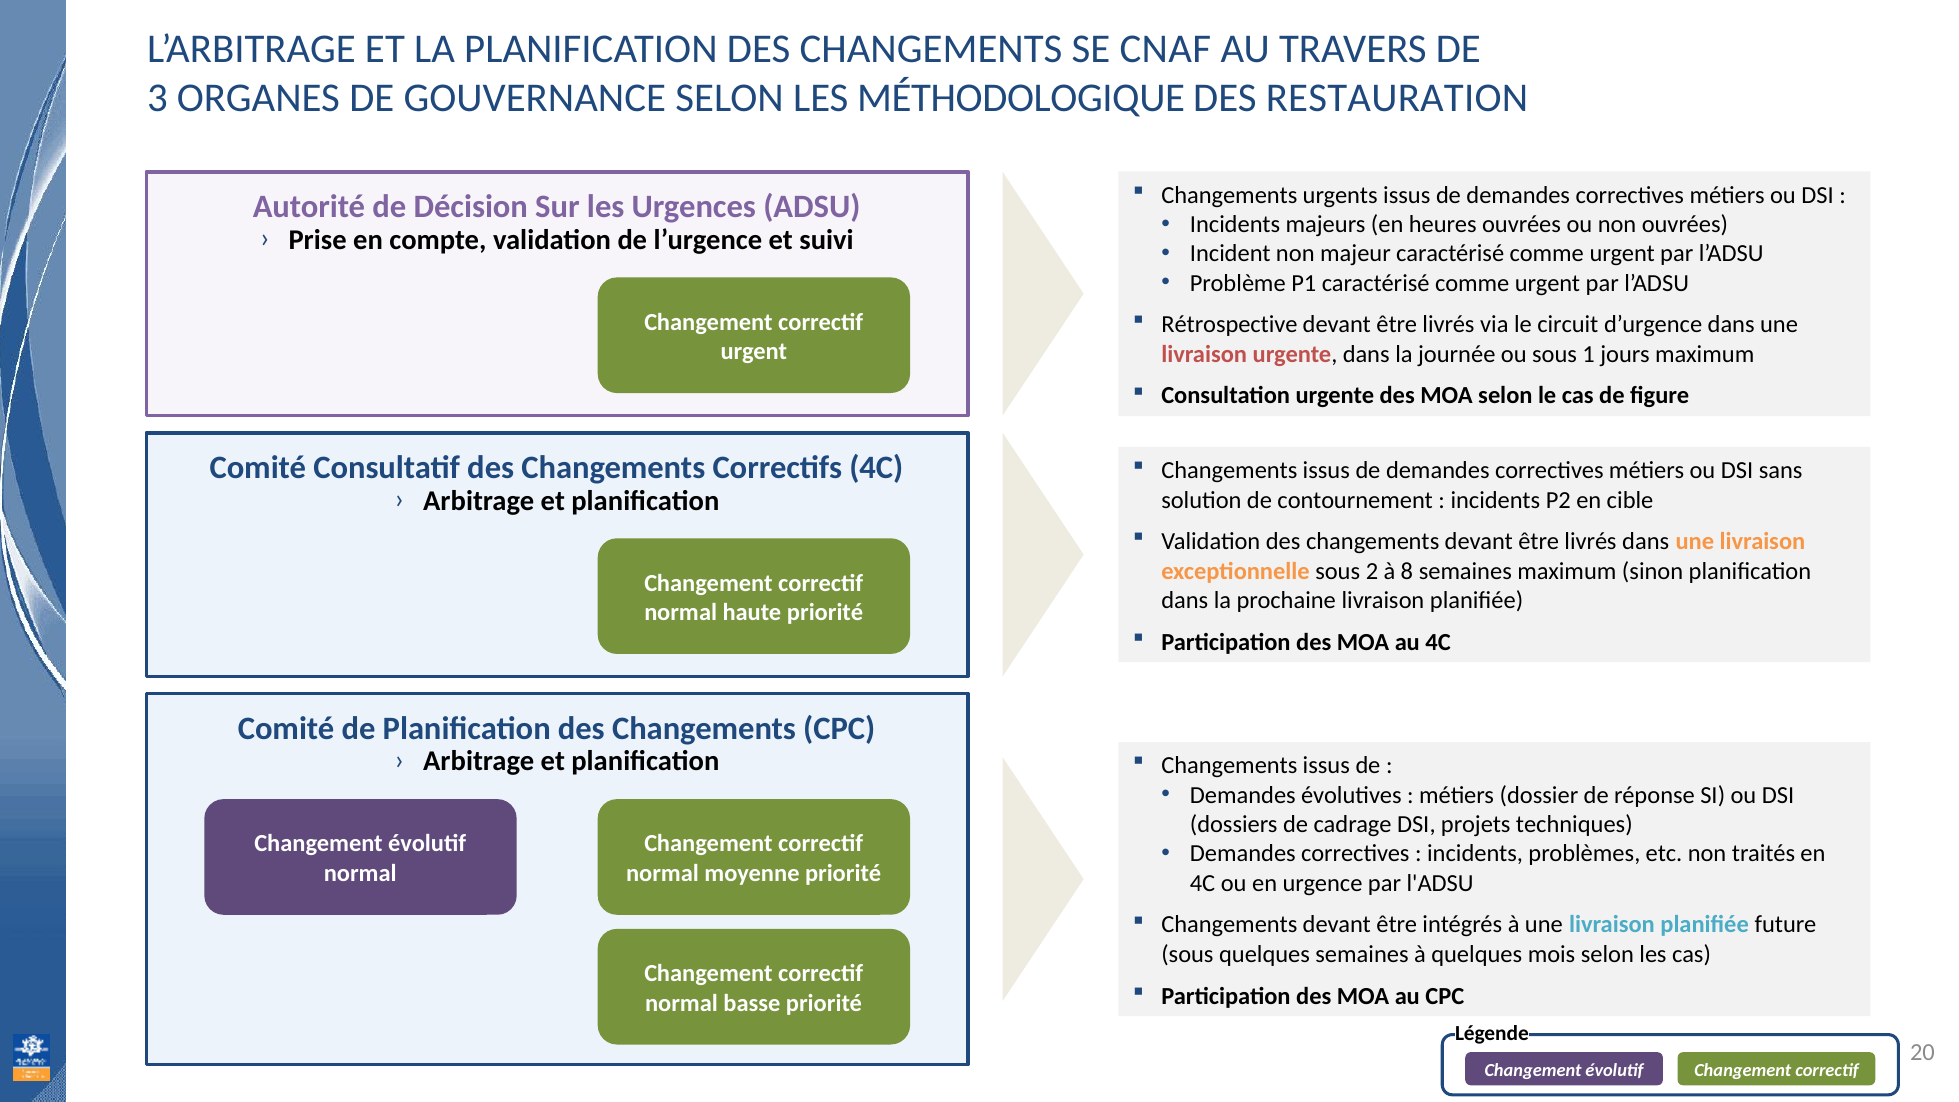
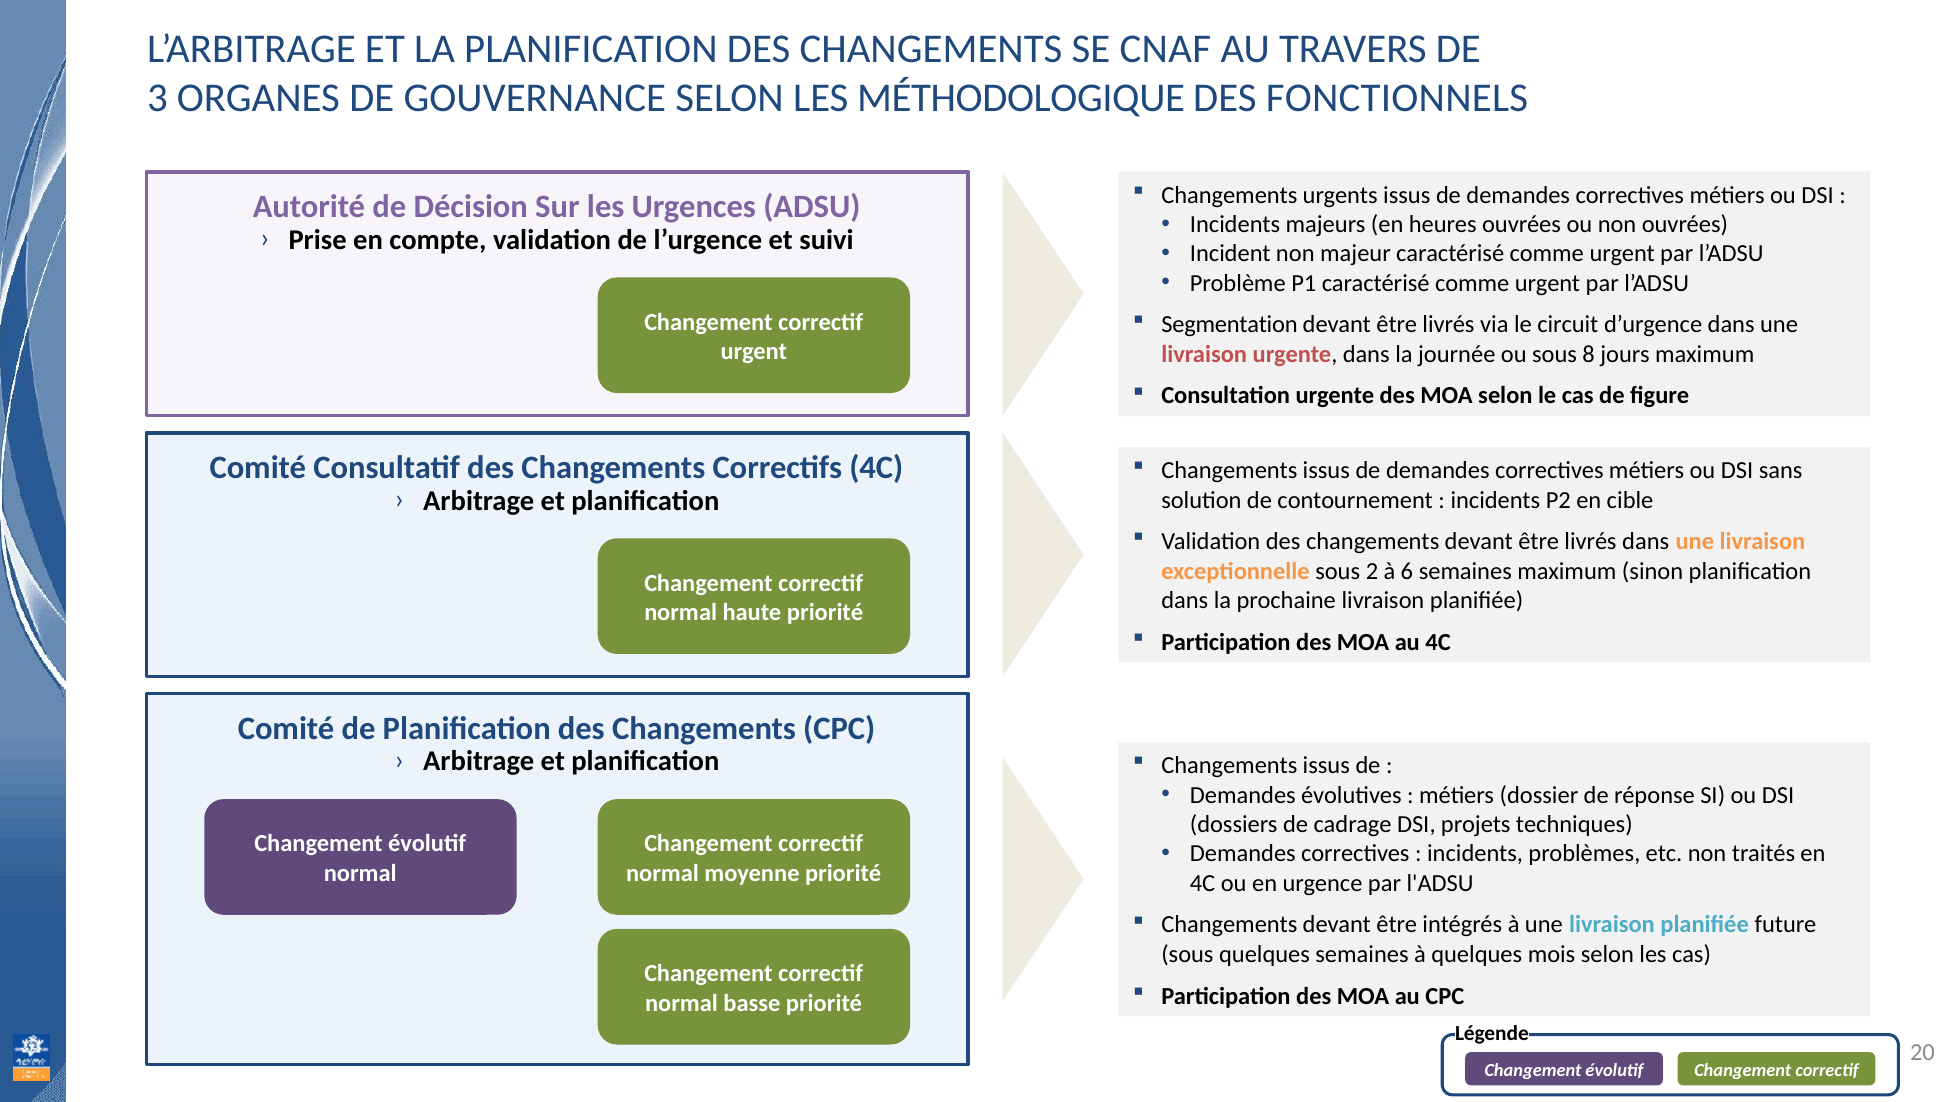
RESTAURATION: RESTAURATION -> FONCTIONNELS
Rétrospective: Rétrospective -> Segmentation
1: 1 -> 8
8: 8 -> 6
